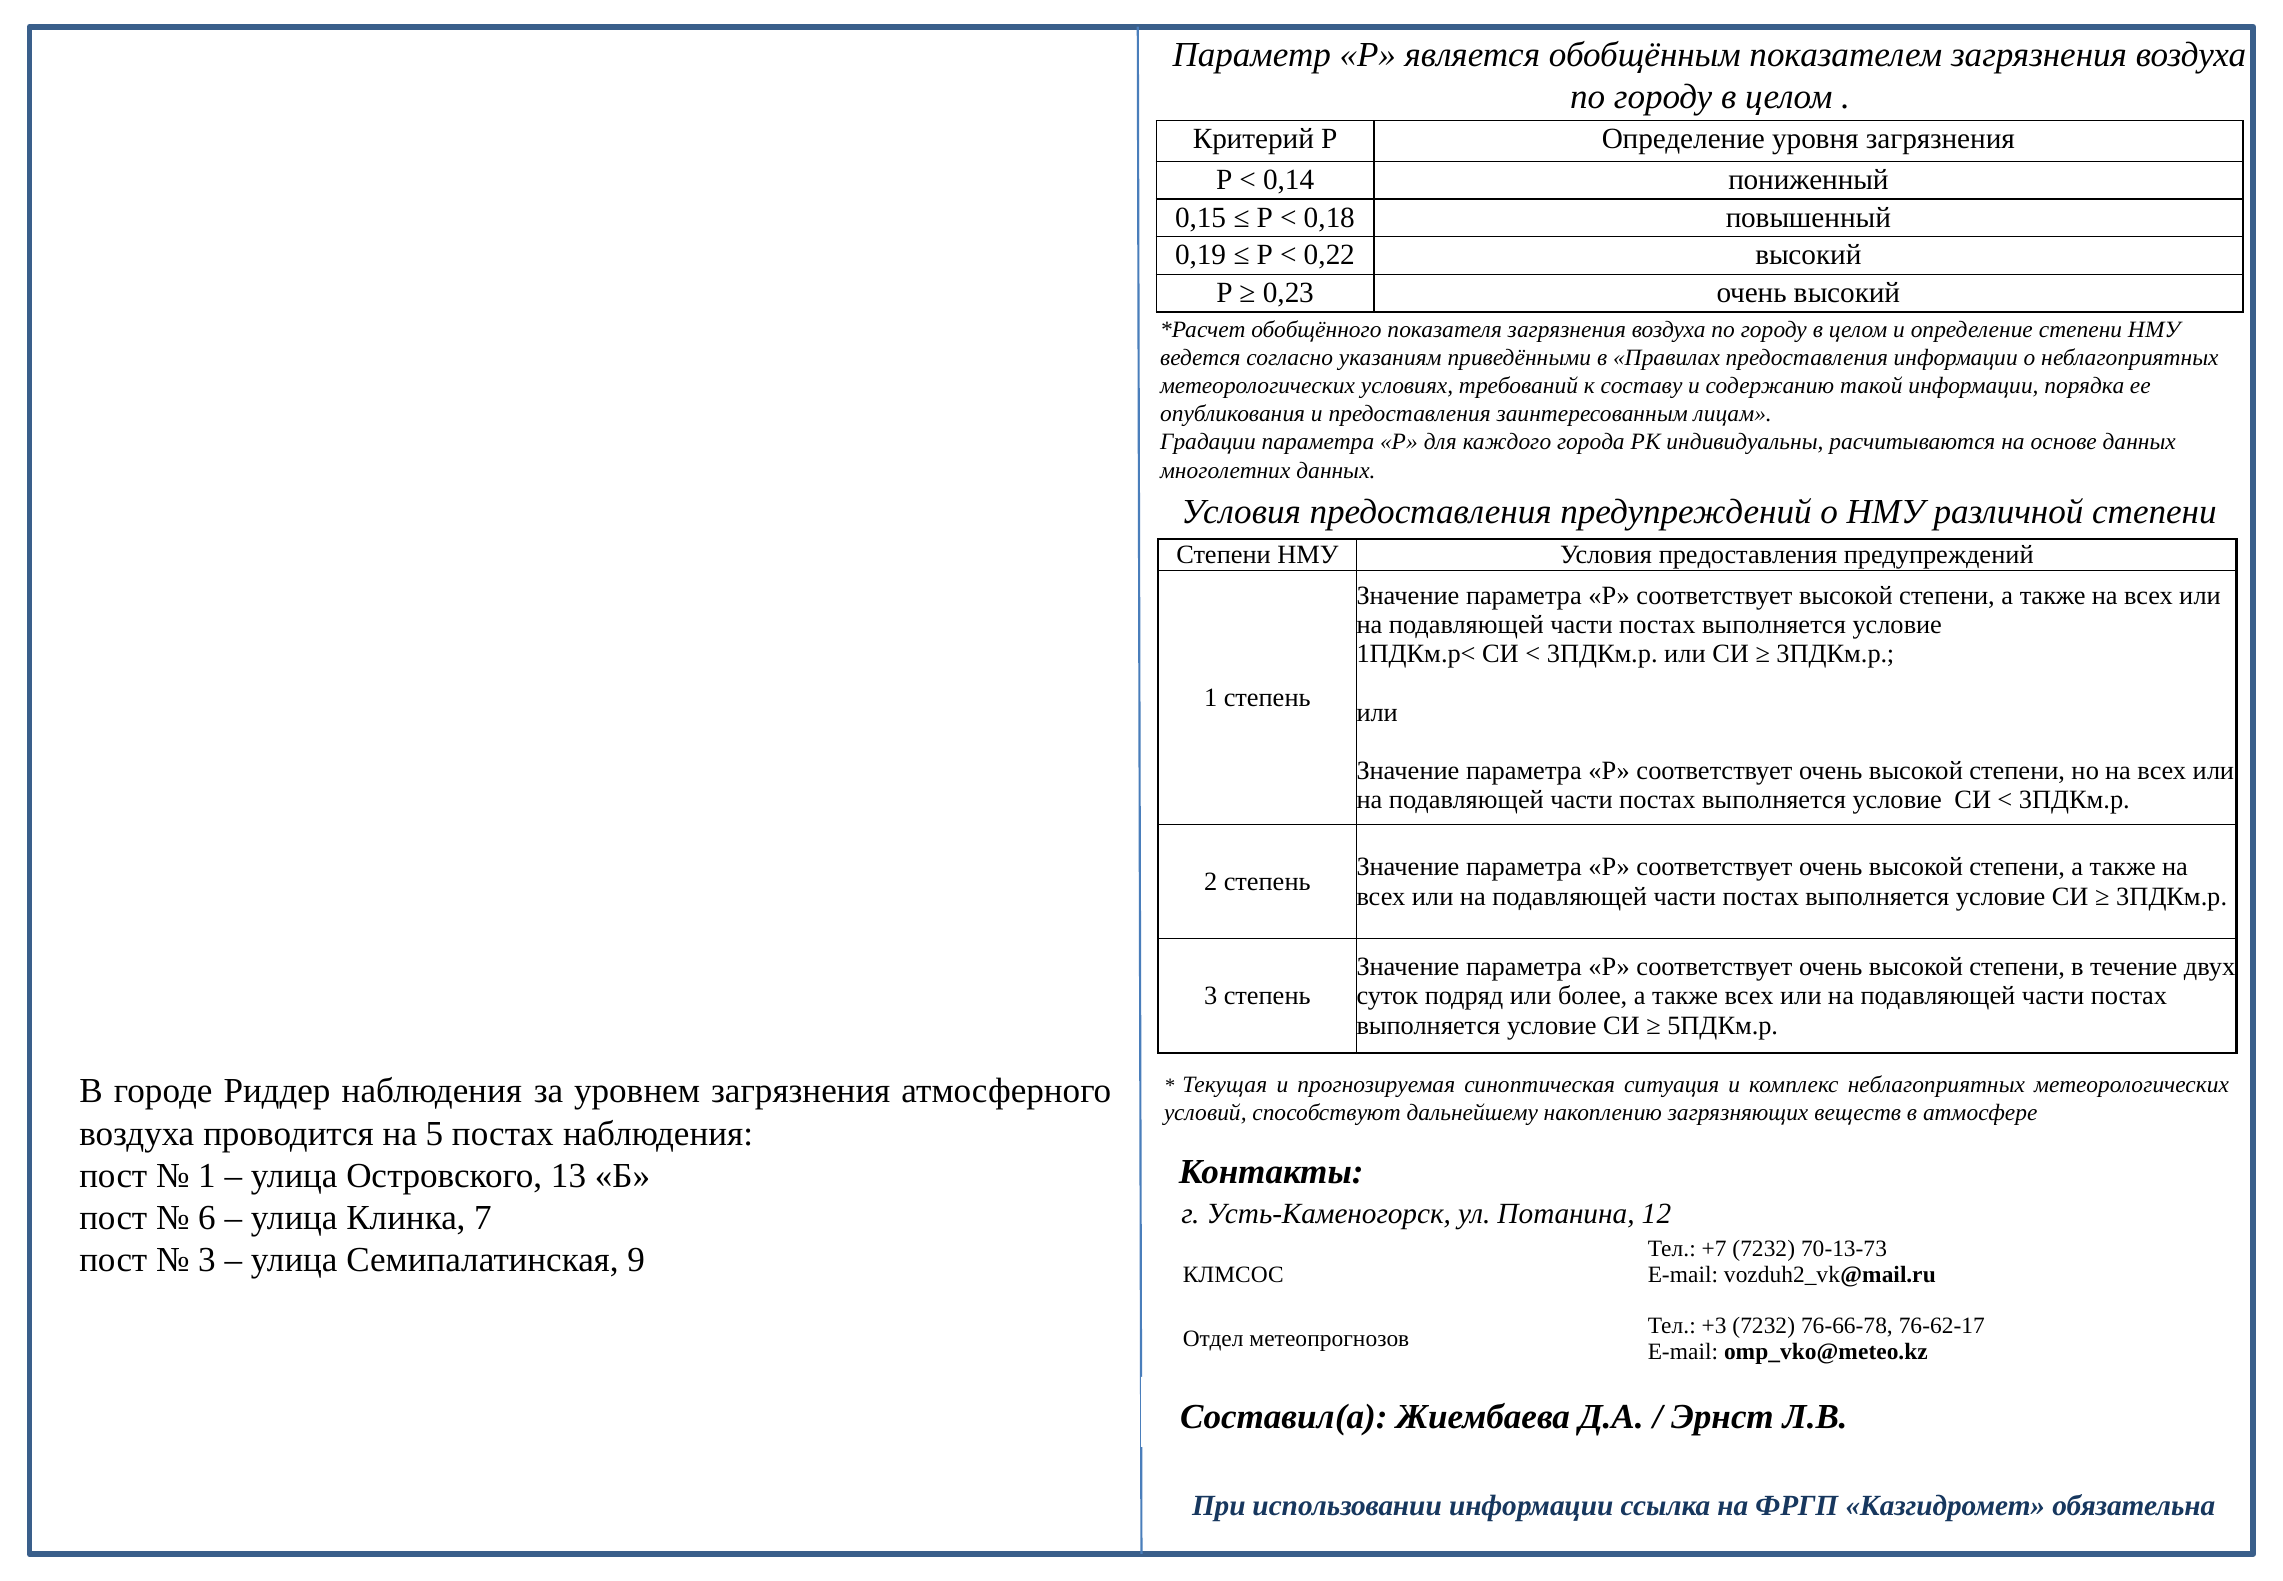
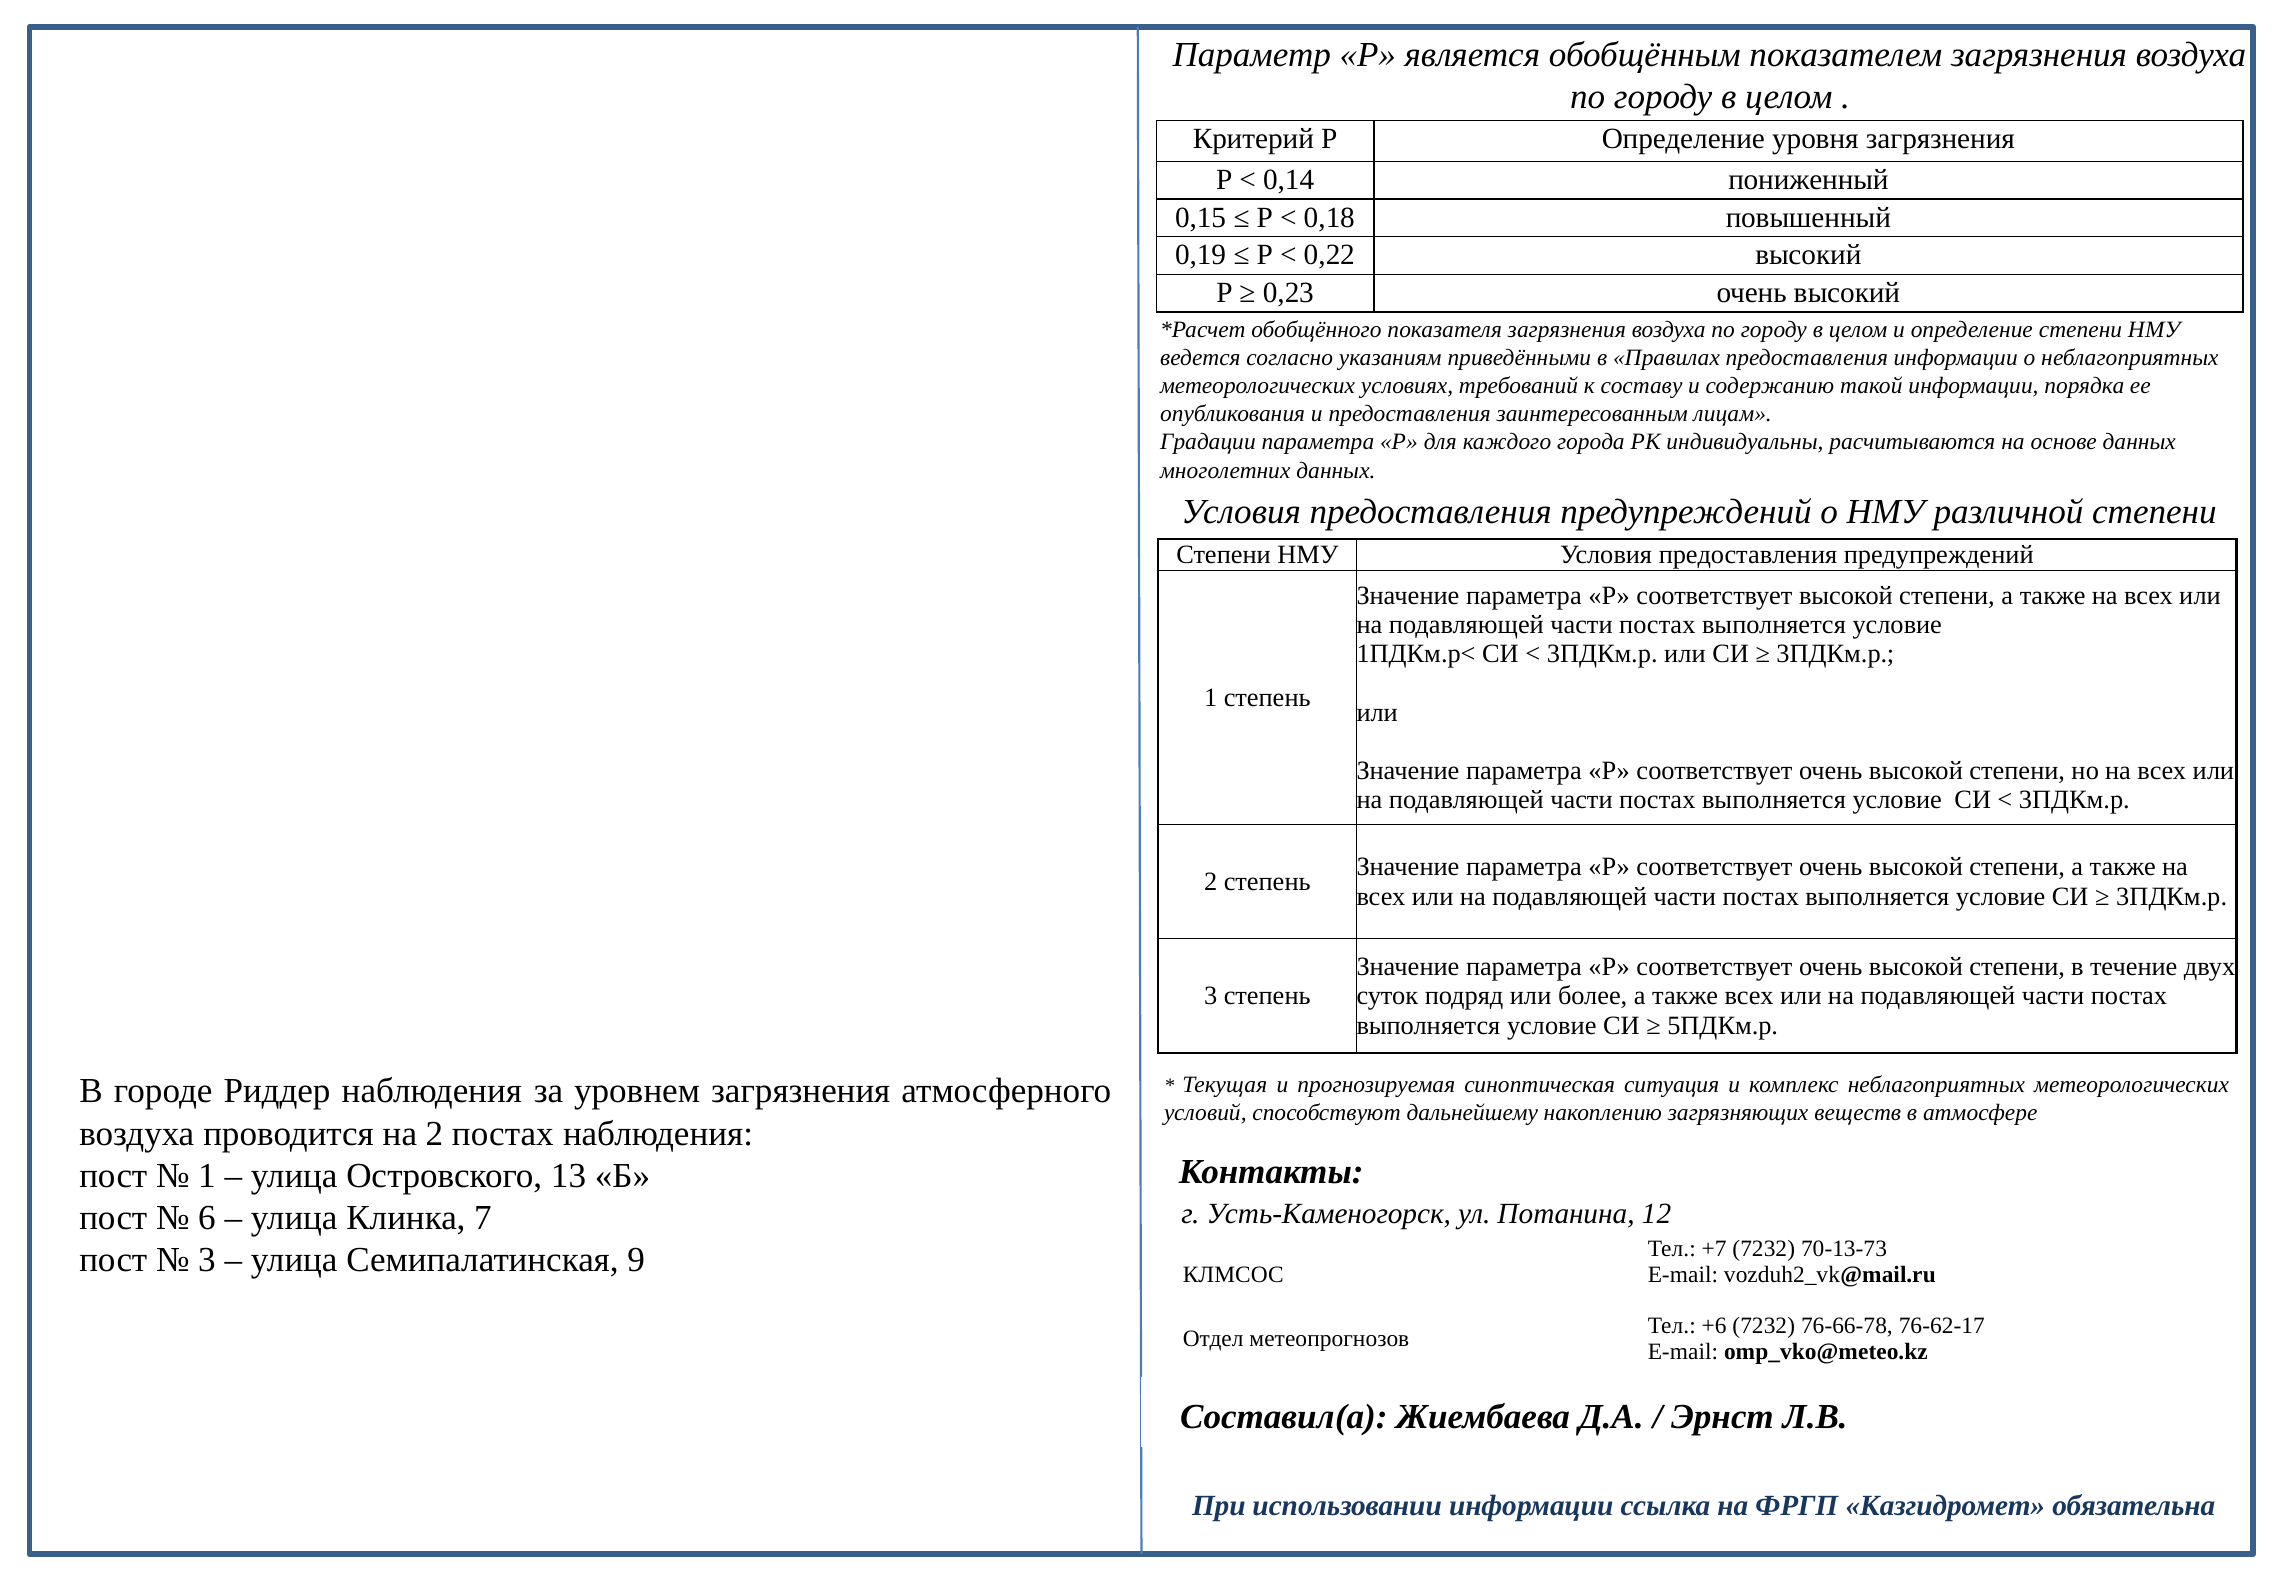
на 5: 5 -> 2
+3: +3 -> +6
